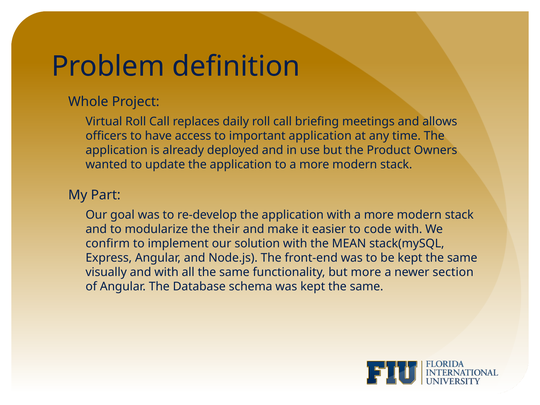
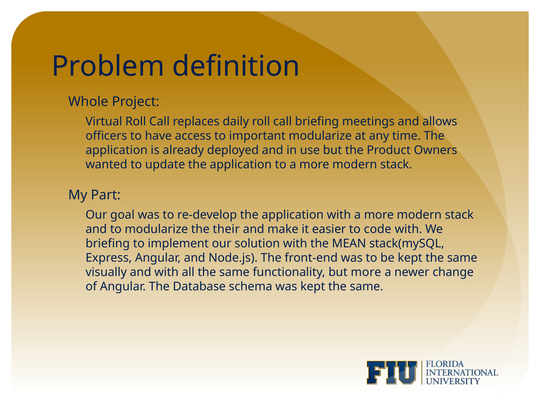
important application: application -> modularize
confirm at (108, 244): confirm -> briefing
section: section -> change
